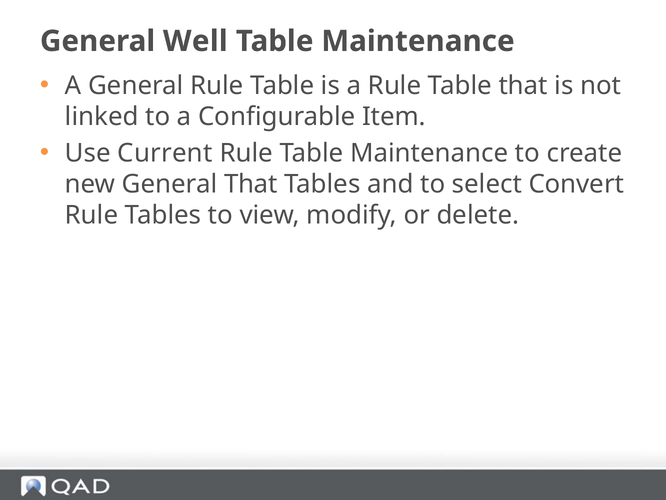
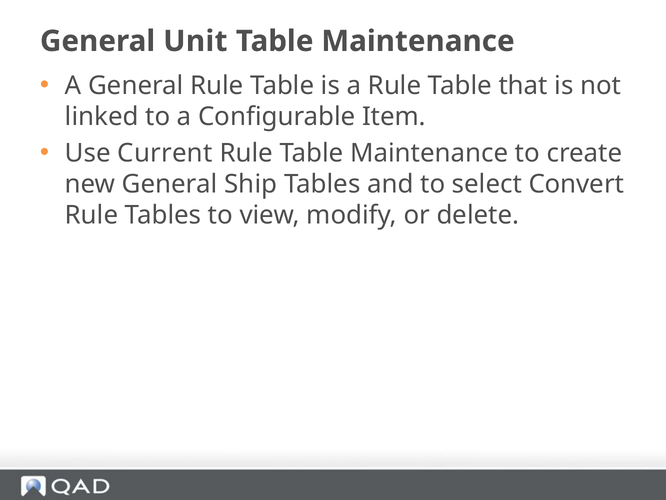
Well: Well -> Unit
General That: That -> Ship
